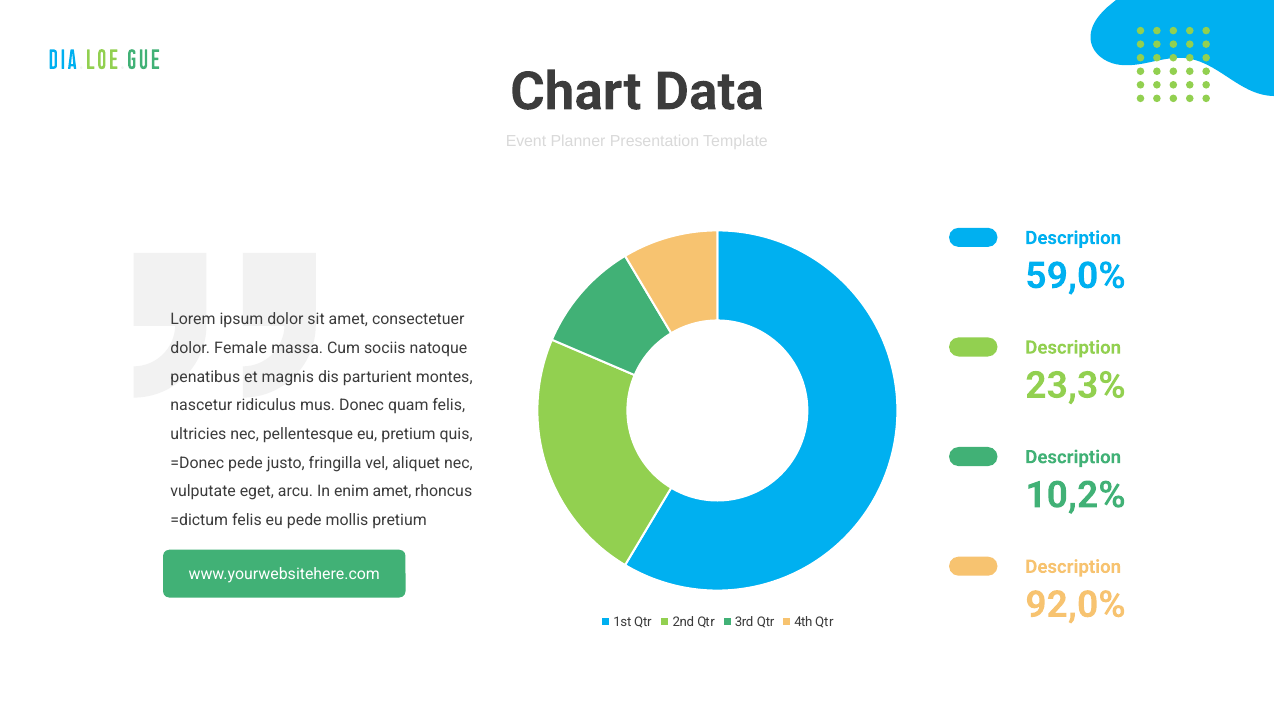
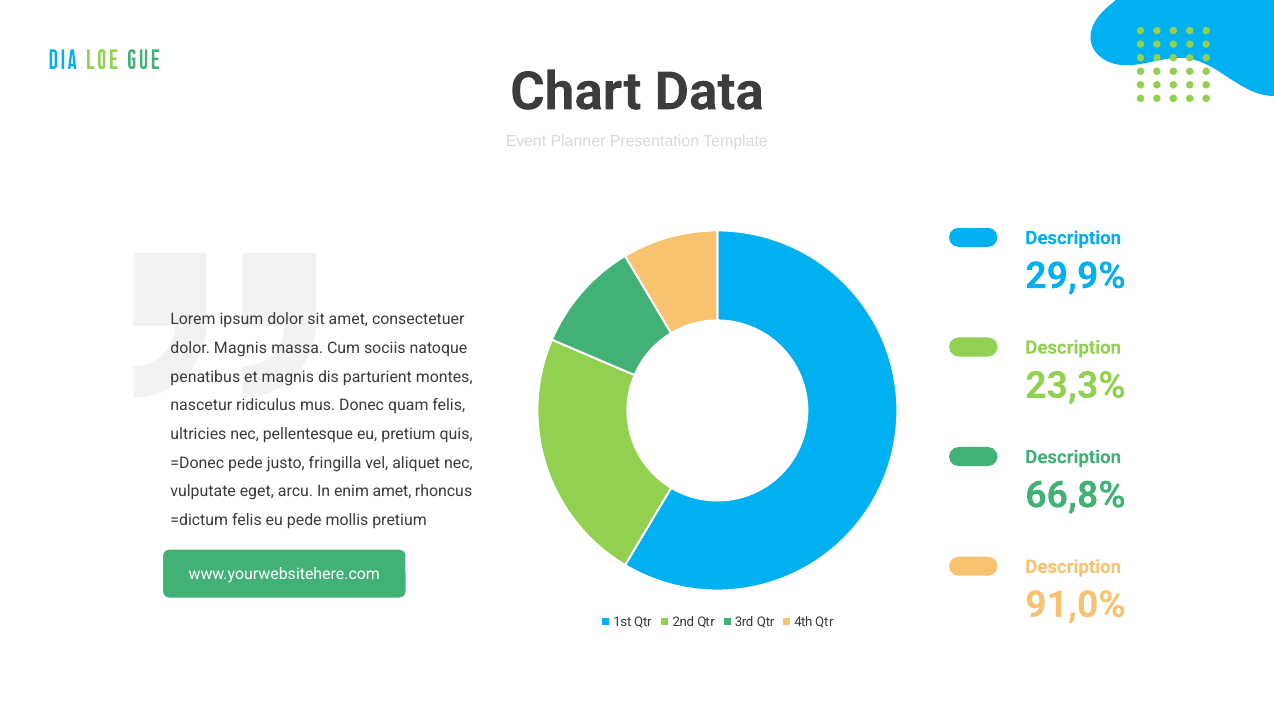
59,0%: 59,0% -> 29,9%
dolor Female: Female -> Magnis
10,2%: 10,2% -> 66,8%
92,0%: 92,0% -> 91,0%
